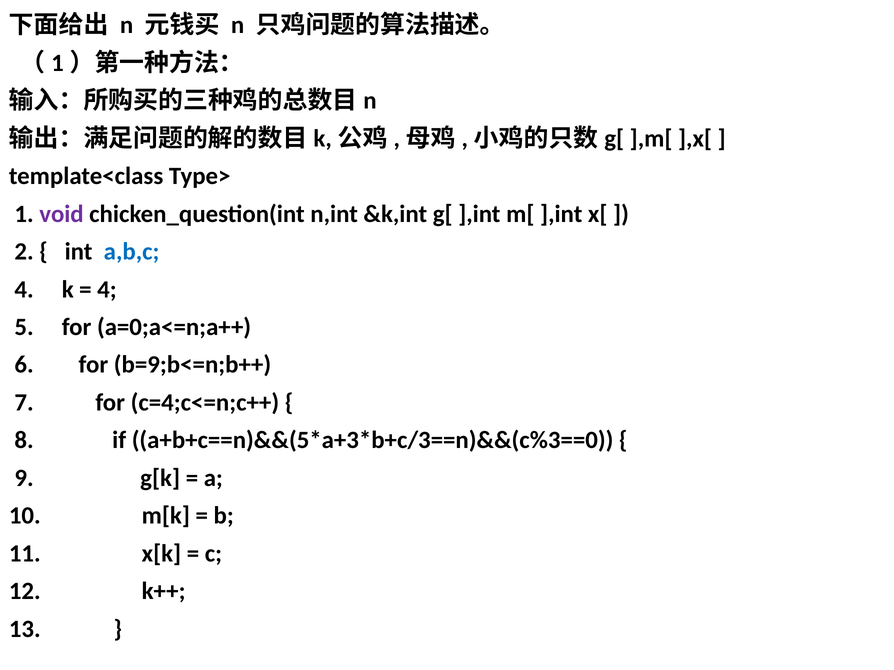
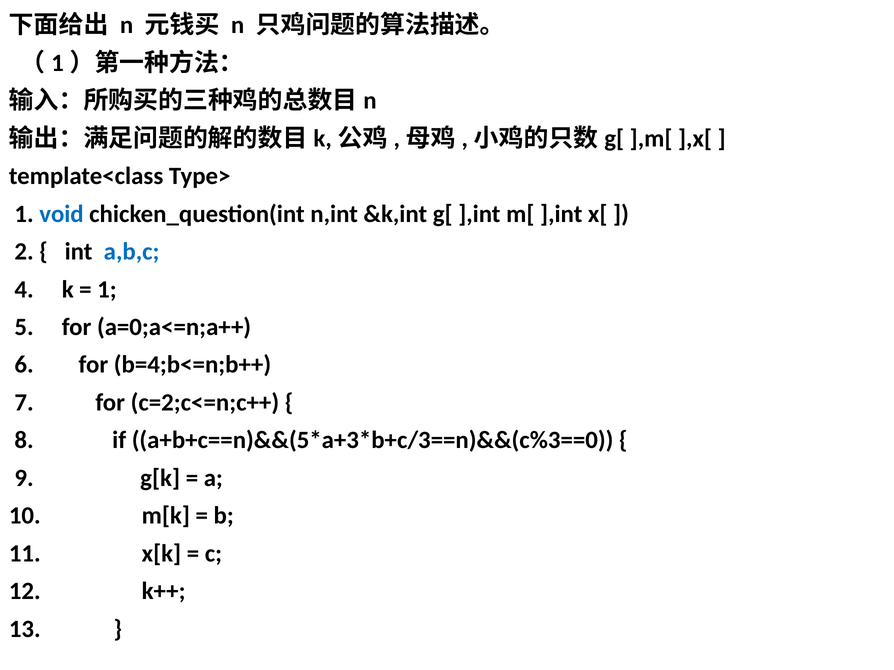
void colour: purple -> blue
4 at (107, 290): 4 -> 1
b=9;b<=n;b++: b=9;b<=n;b++ -> b=4;b<=n;b++
c=4;c<=n;c++: c=4;c<=n;c++ -> c=2;c<=n;c++
